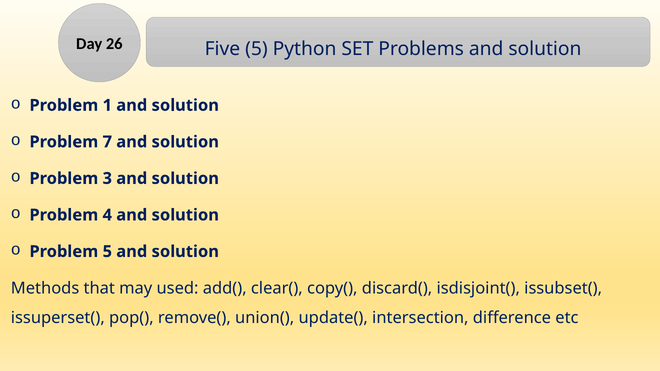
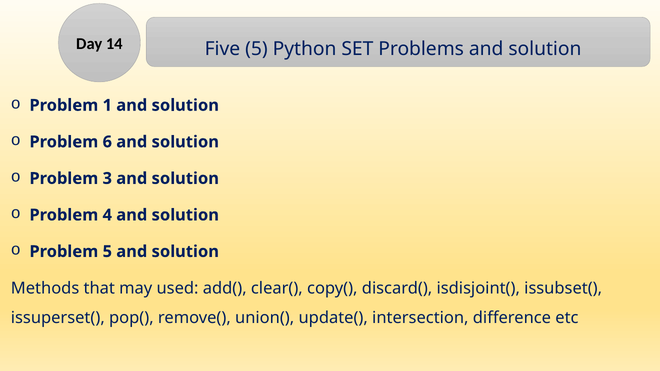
26: 26 -> 14
7: 7 -> 6
